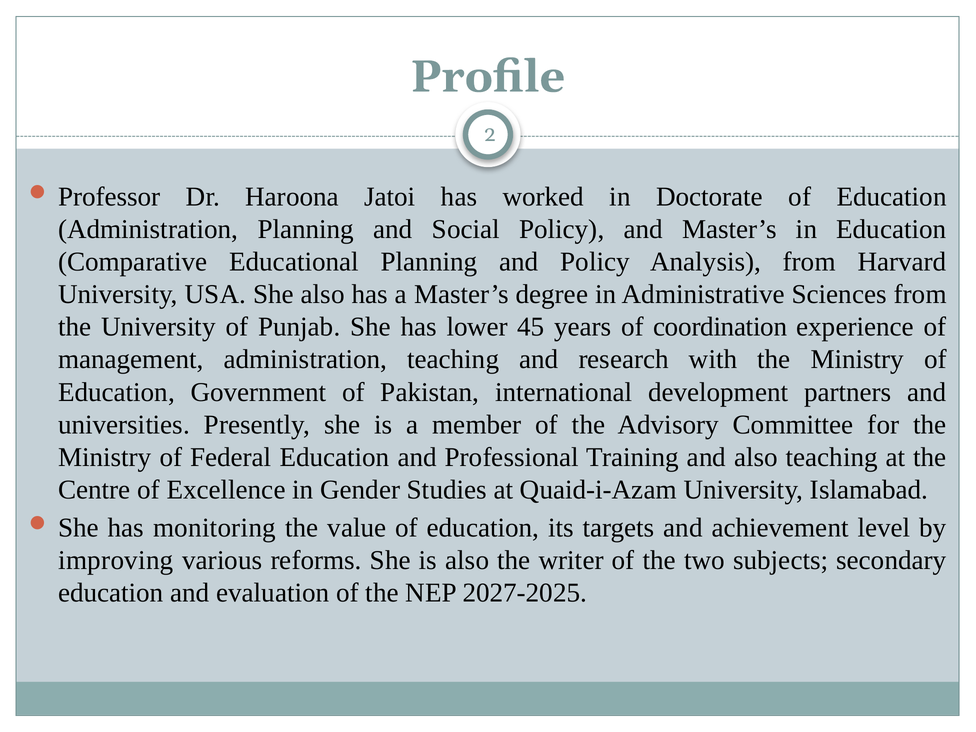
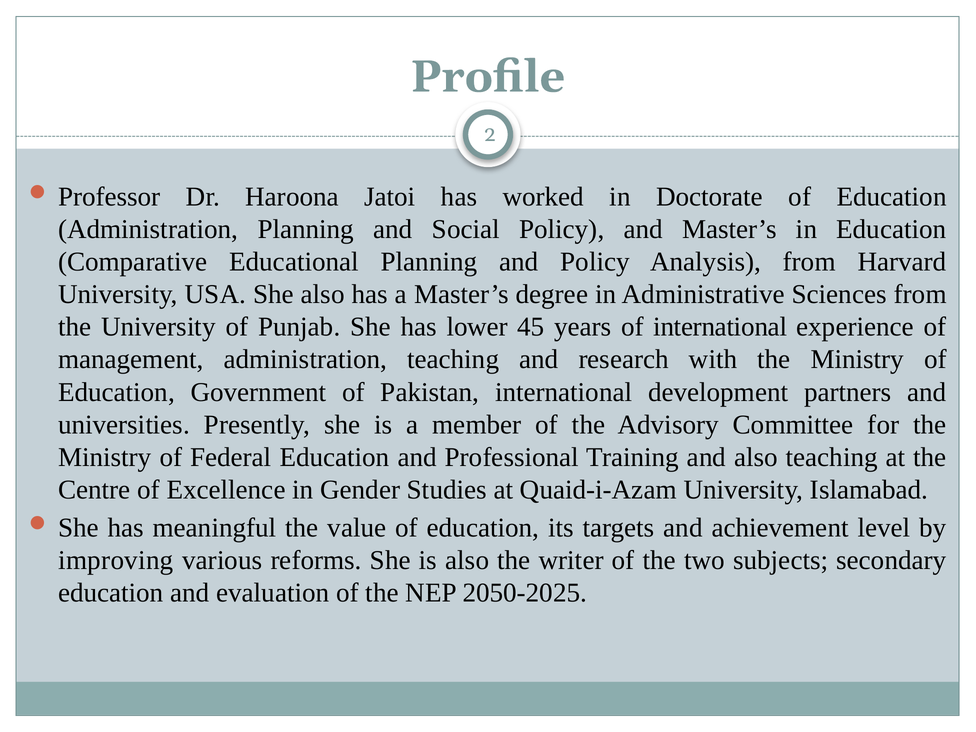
of coordination: coordination -> international
monitoring: monitoring -> meaningful
2027-2025: 2027-2025 -> 2050-2025
